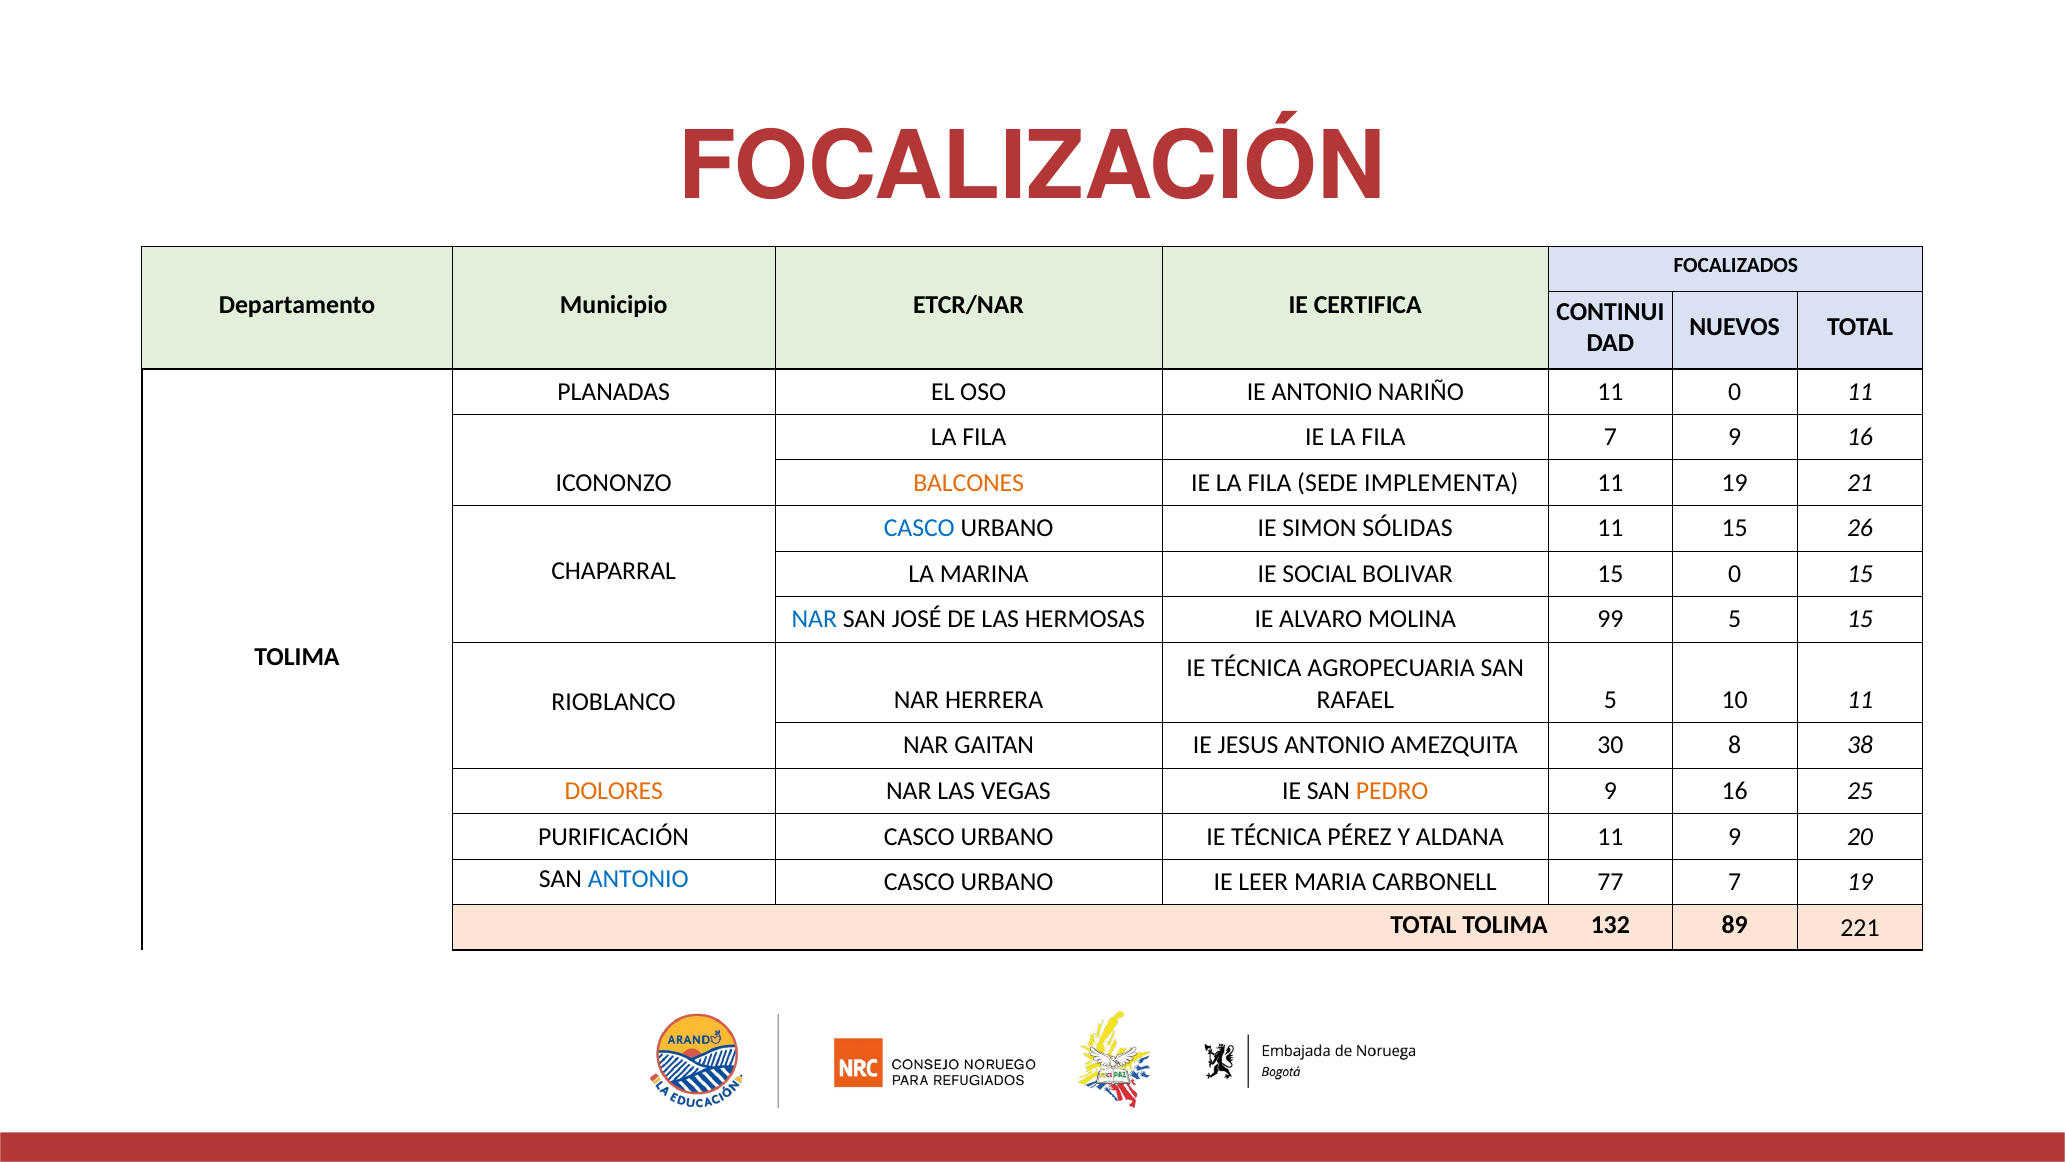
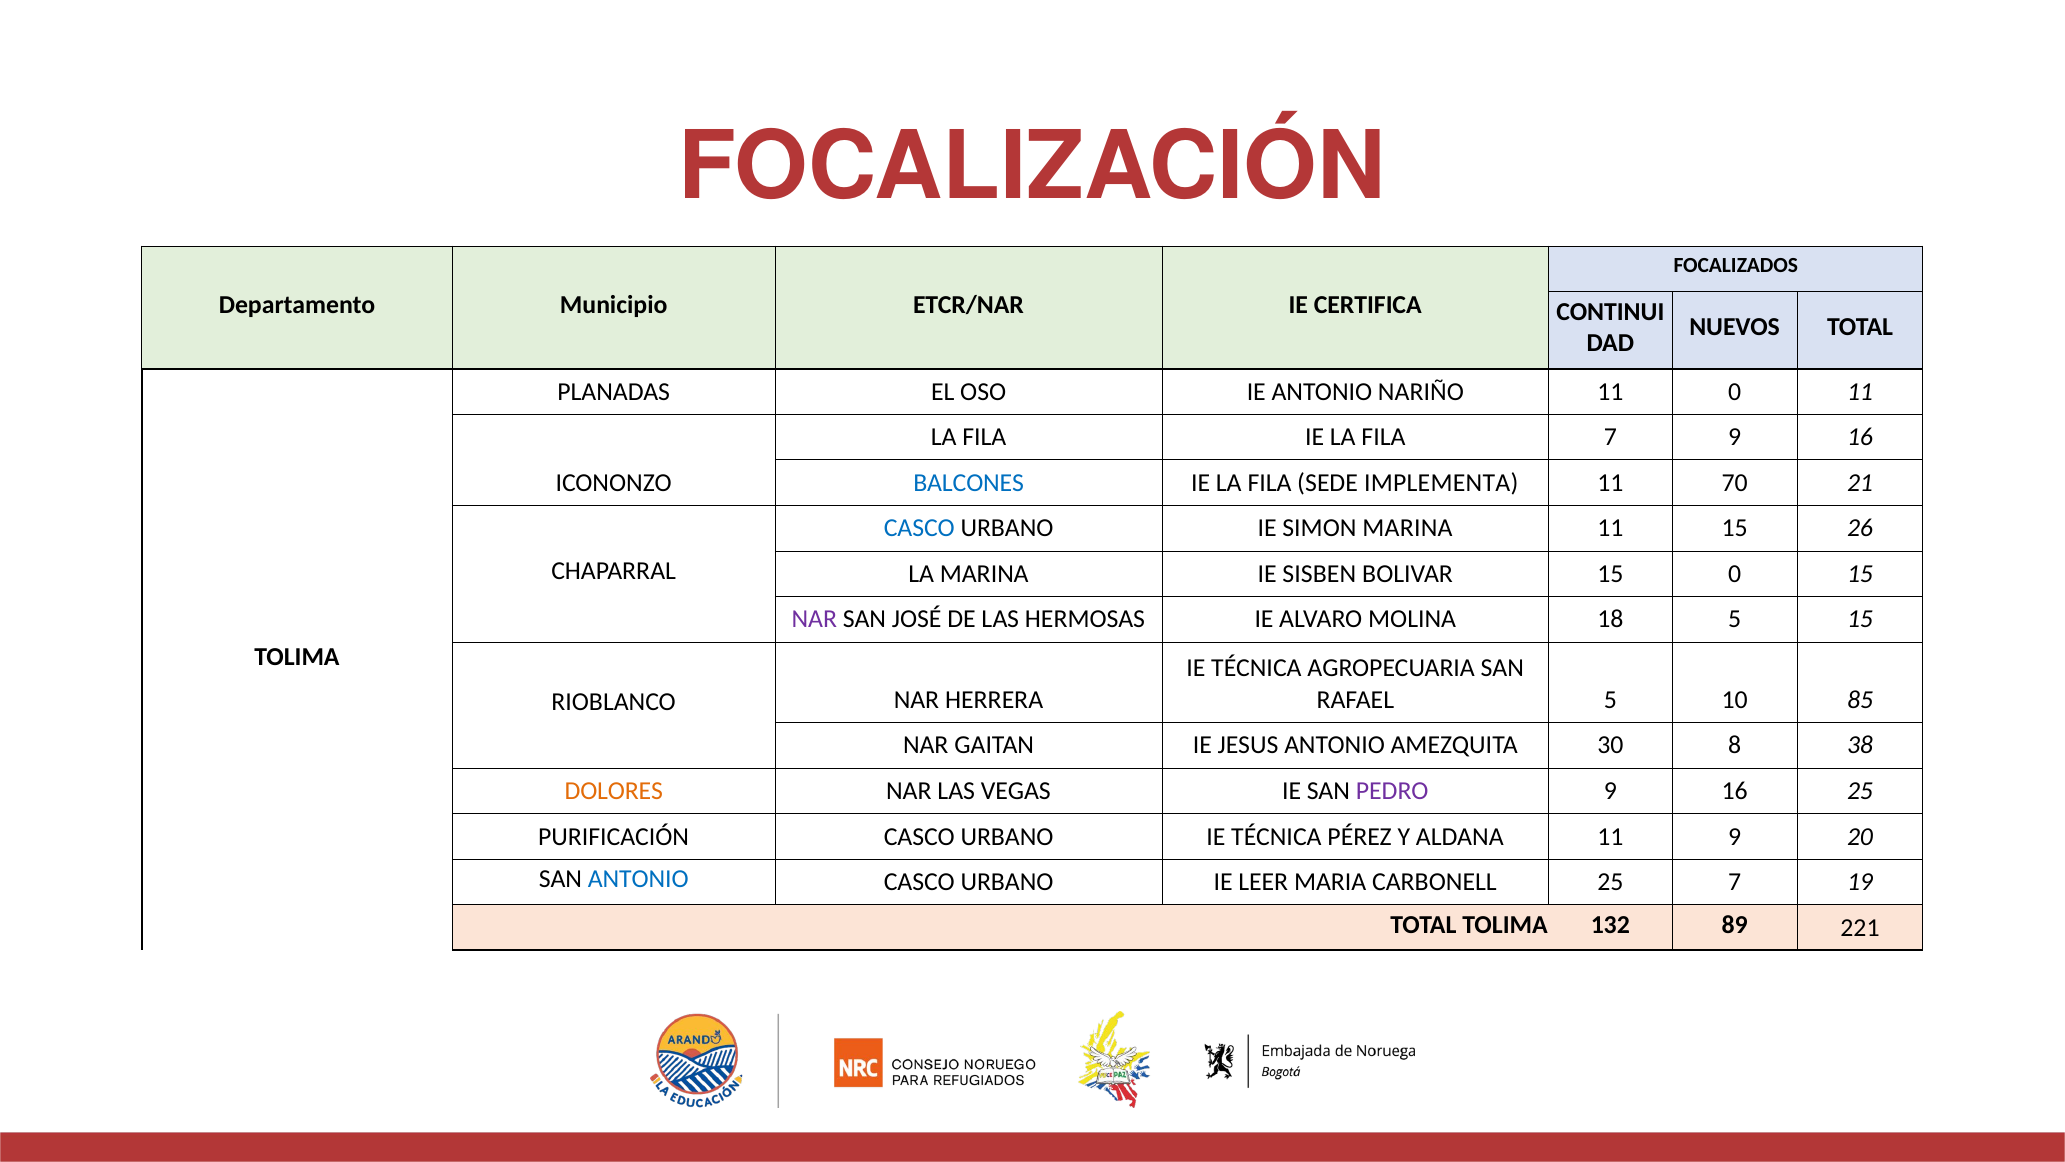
BALCONES colour: orange -> blue
11 19: 19 -> 70
SIMON SÓLIDAS: SÓLIDAS -> MARINA
SOCIAL: SOCIAL -> SISBEN
NAR at (814, 619) colour: blue -> purple
99: 99 -> 18
10 11: 11 -> 85
PEDRO colour: orange -> purple
CARBONELL 77: 77 -> 25
